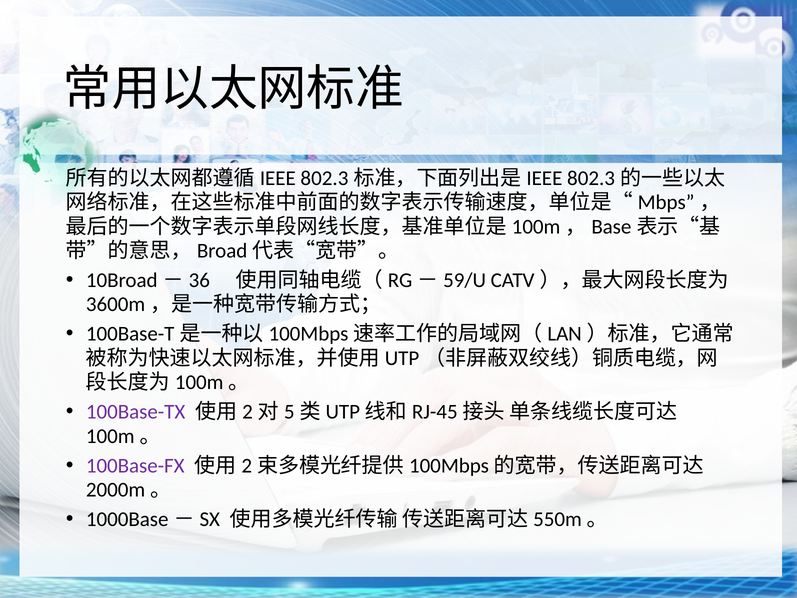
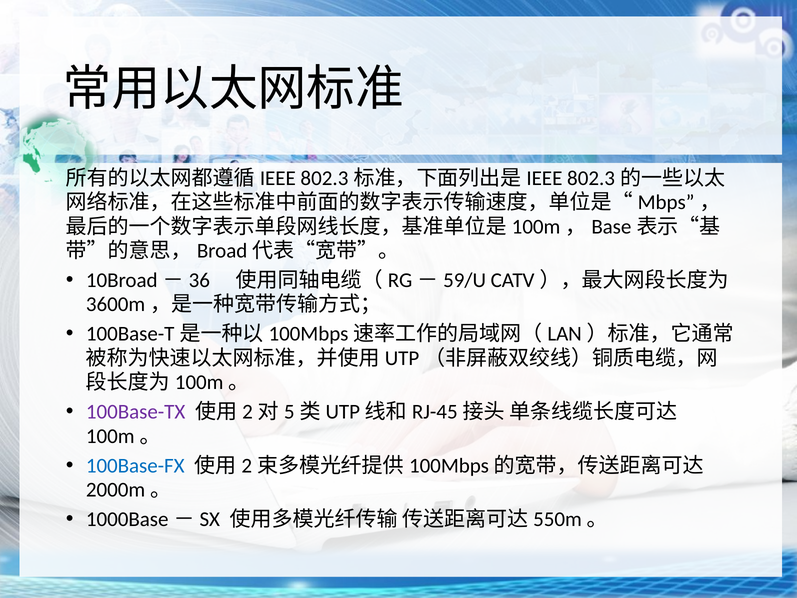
100Base-FX colour: purple -> blue
